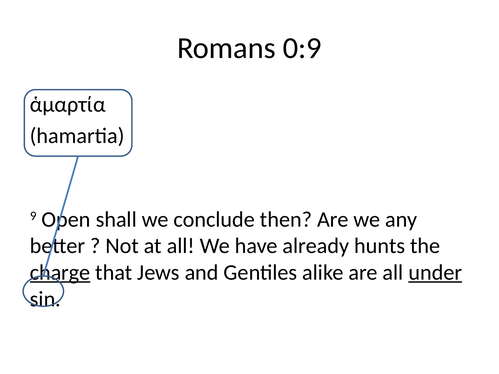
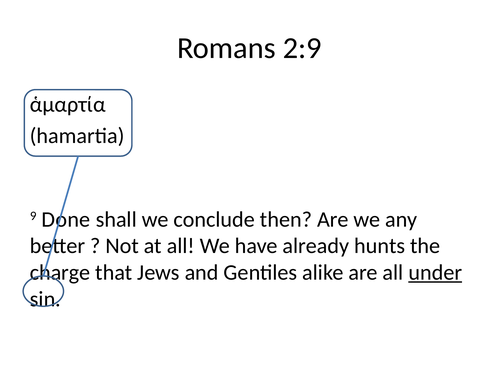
0:9: 0:9 -> 2:9
Open: Open -> Done
charge underline: present -> none
